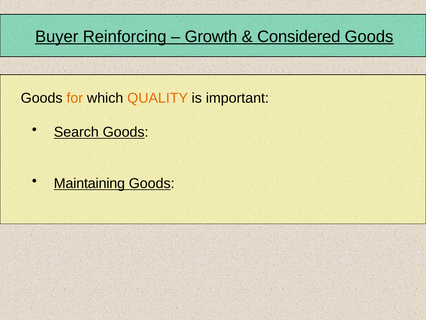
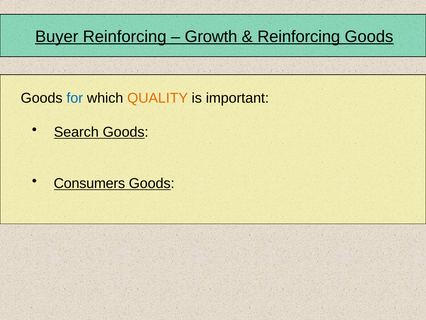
Considered at (299, 37): Considered -> Reinforcing
for colour: orange -> blue
Maintaining: Maintaining -> Consumers
